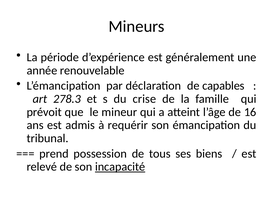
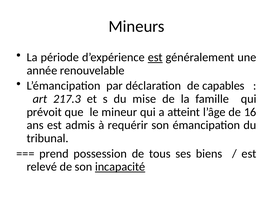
est at (155, 57) underline: none -> present
278.3: 278.3 -> 217.3
crise: crise -> mise
